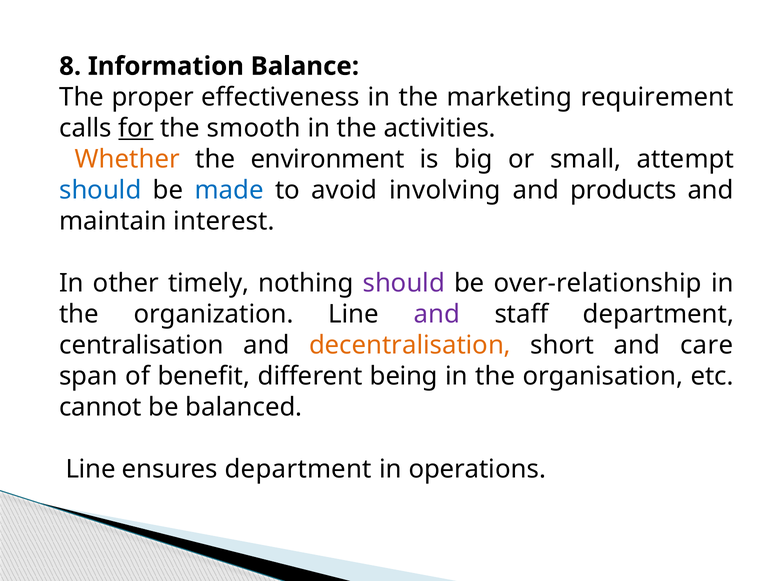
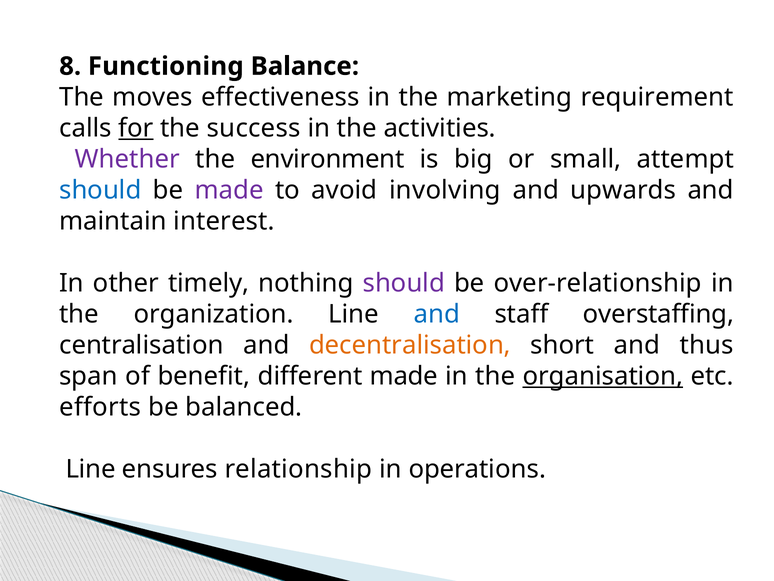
Information: Information -> Functioning
proper: proper -> moves
smooth: smooth -> success
Whether colour: orange -> purple
made at (229, 190) colour: blue -> purple
products: products -> upwards
and at (437, 314) colour: purple -> blue
staff department: department -> overstaffing
care: care -> thus
different being: being -> made
organisation underline: none -> present
cannot: cannot -> efforts
ensures department: department -> relationship
